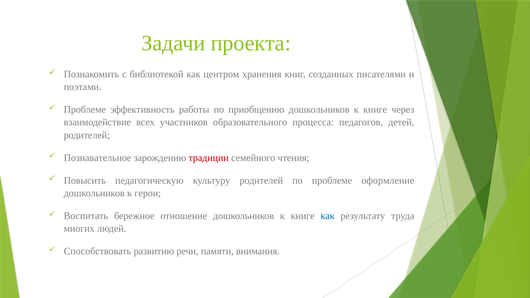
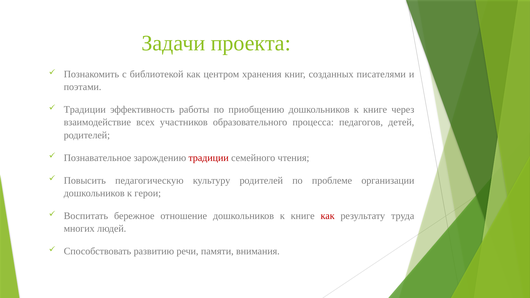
Проблеме at (85, 110): Проблеме -> Традиции
оформление: оформление -> организации
как at (328, 216) colour: blue -> red
